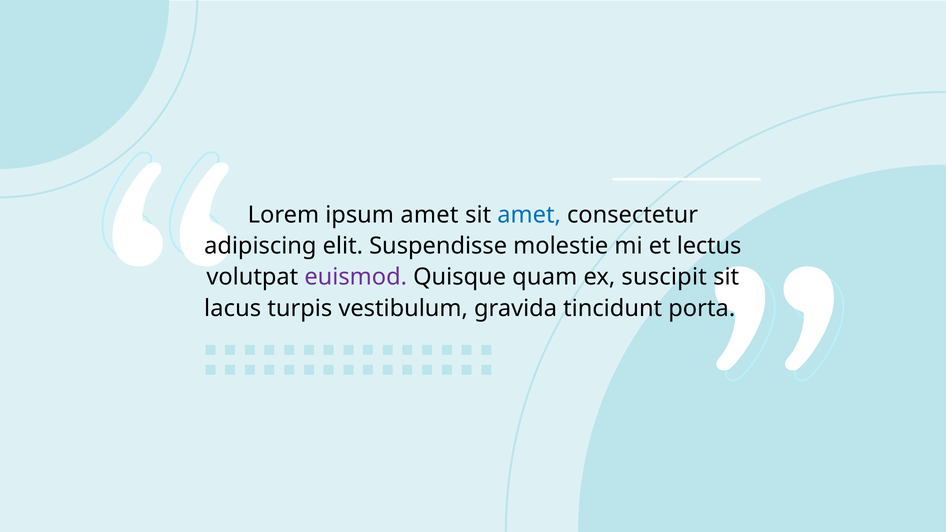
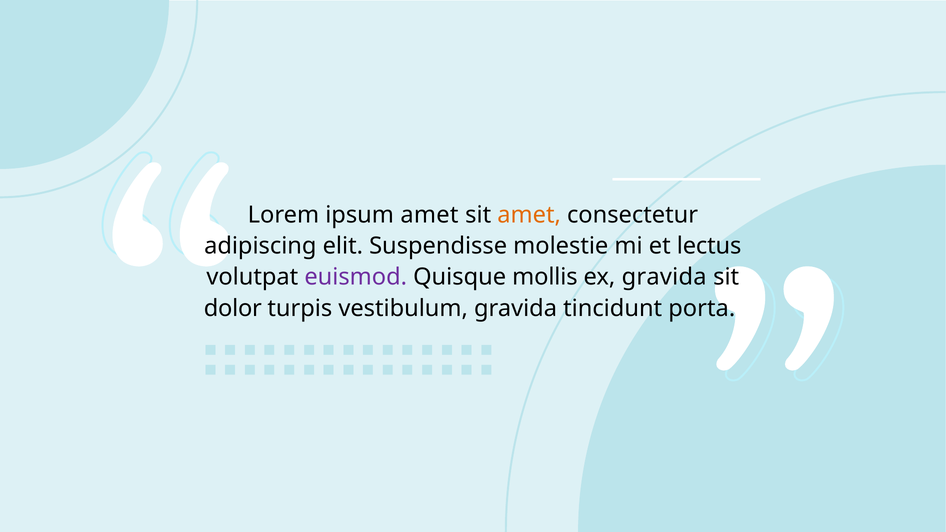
amet at (529, 215) colour: blue -> orange
quam: quam -> mollis
ex suscipit: suscipit -> gravida
lacus: lacus -> dolor
